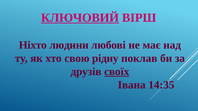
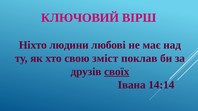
КЛЮЧОВИЙ underline: present -> none
рідну: рідну -> зміст
14:35: 14:35 -> 14:14
